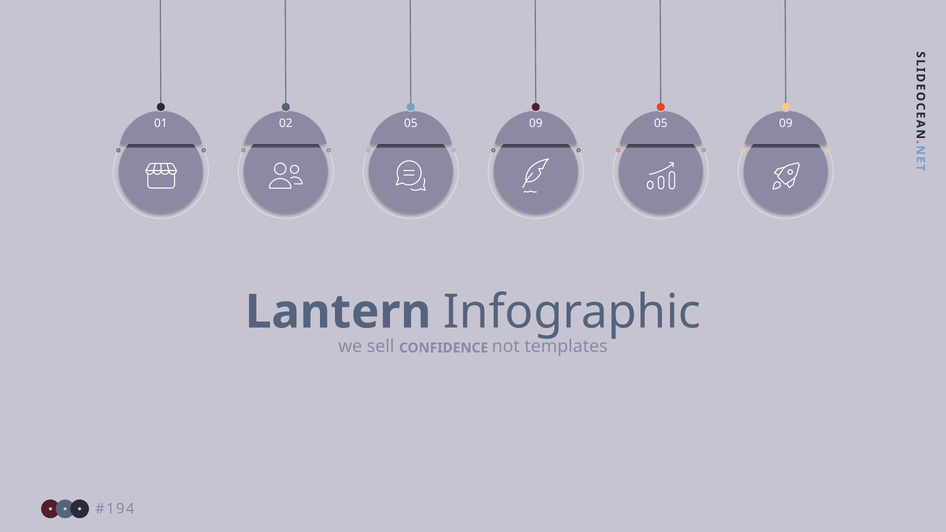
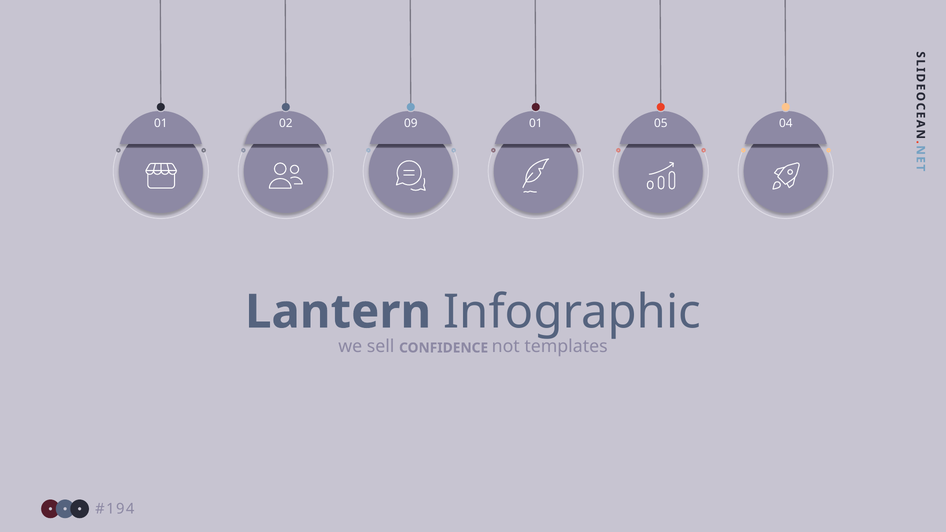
02 05: 05 -> 09
01 09: 09 -> 01
05 09: 09 -> 04
